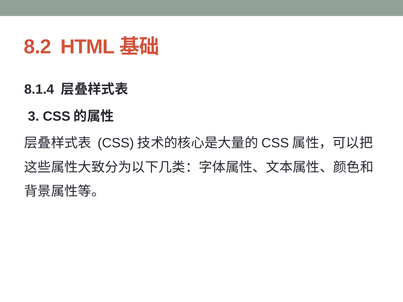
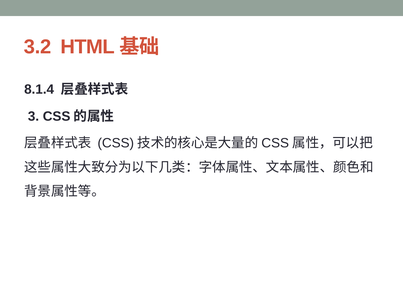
8.2: 8.2 -> 3.2
